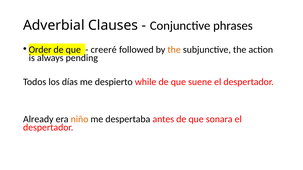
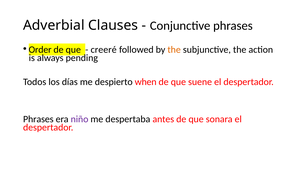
while: while -> when
Already at (38, 119): Already -> Phrases
niño colour: orange -> purple
